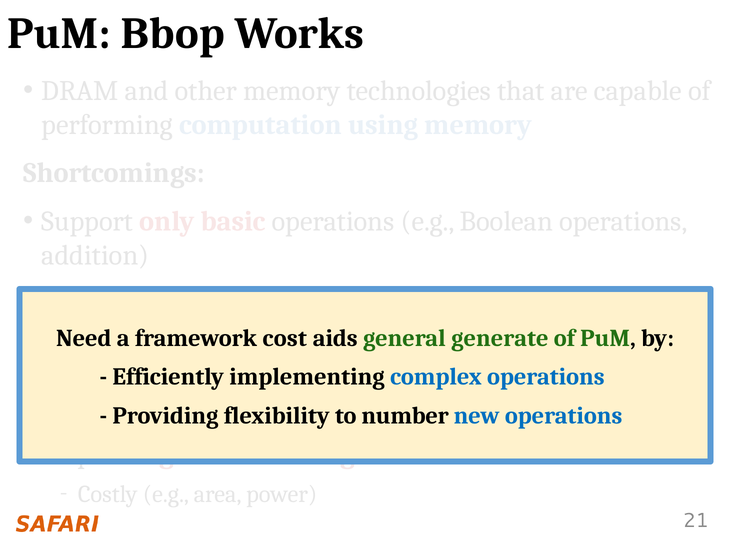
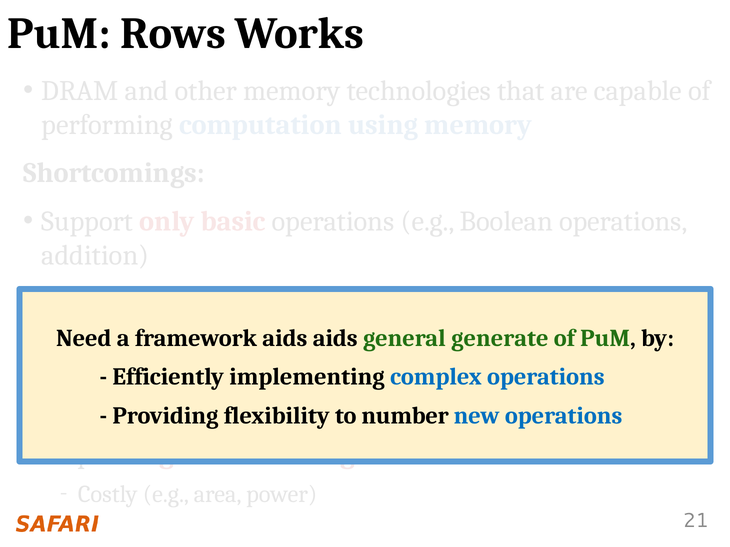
Bbop: Bbop -> Rows
framework cost: cost -> aids
